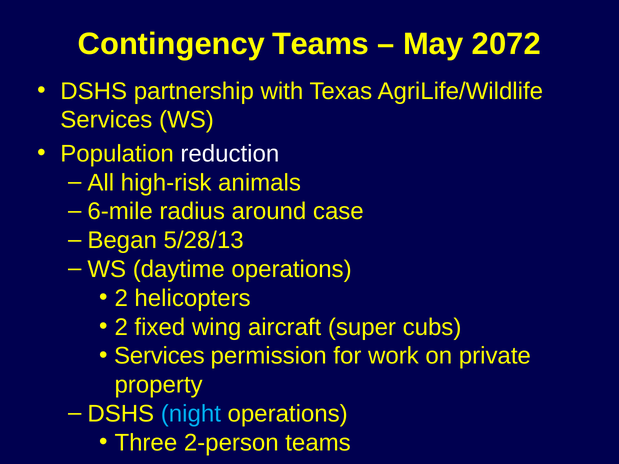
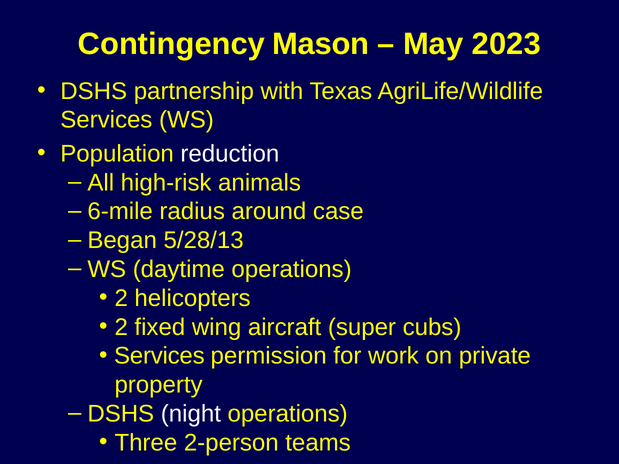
Contingency Teams: Teams -> Mason
2072: 2072 -> 2023
night colour: light blue -> white
